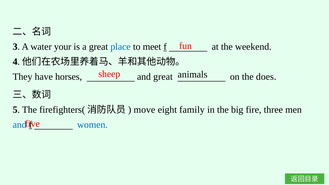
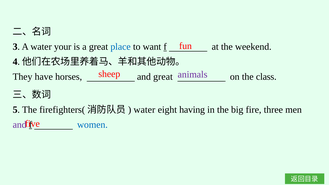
meet: meet -> want
animals colour: black -> purple
does: does -> class
move at (144, 110): move -> water
family: family -> having
and at (20, 125) colour: blue -> purple
